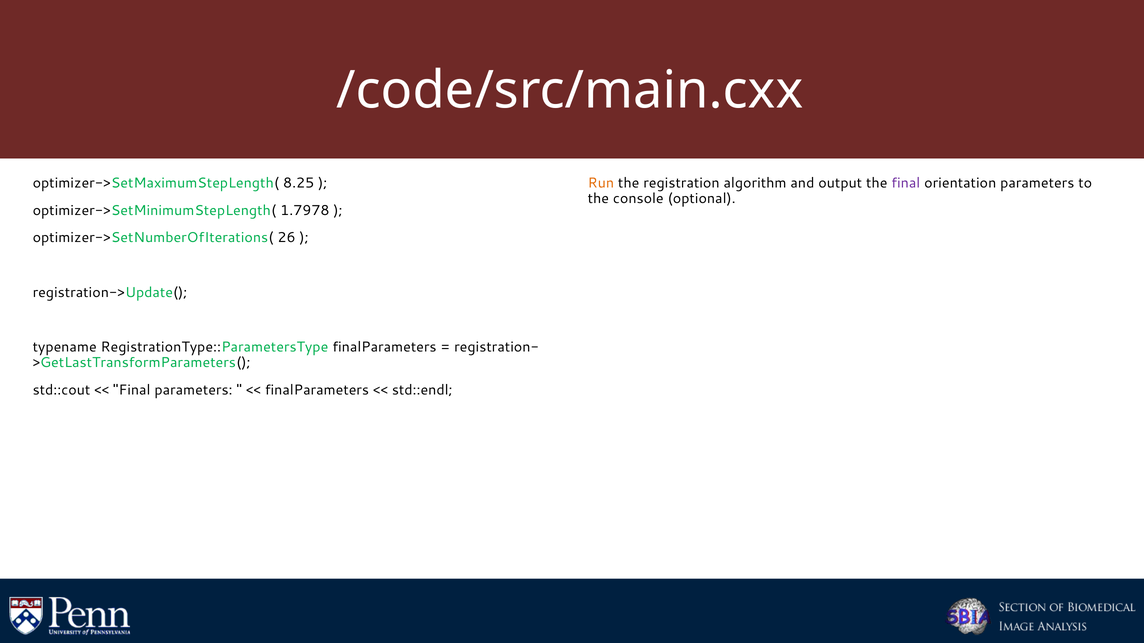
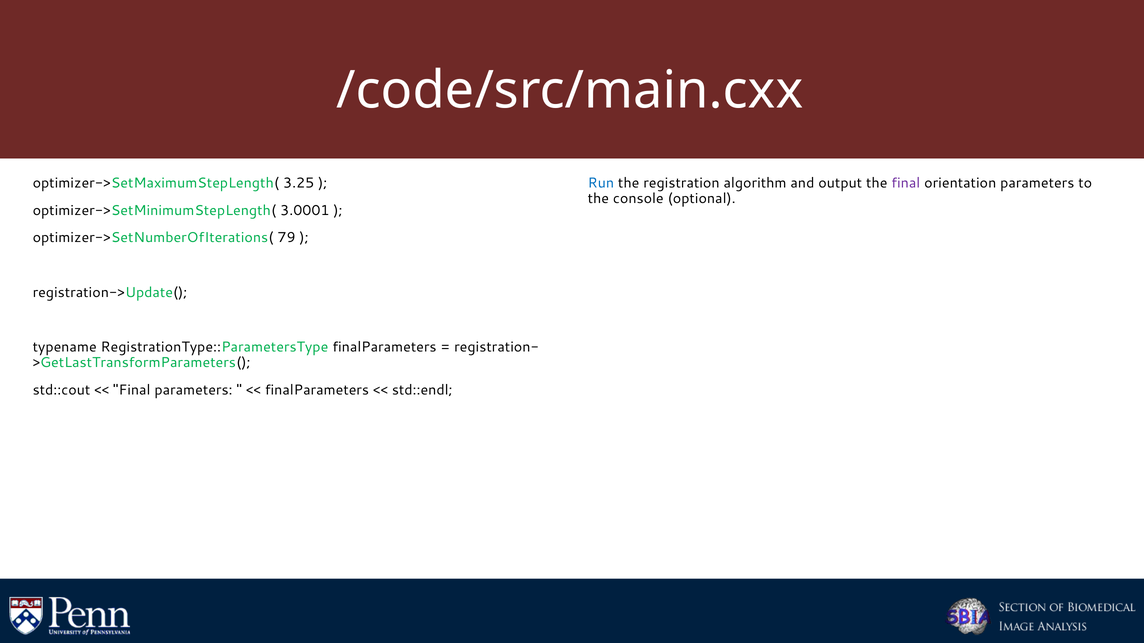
8.25: 8.25 -> 3.25
Run colour: orange -> blue
1.7978: 1.7978 -> 3.0001
26: 26 -> 79
